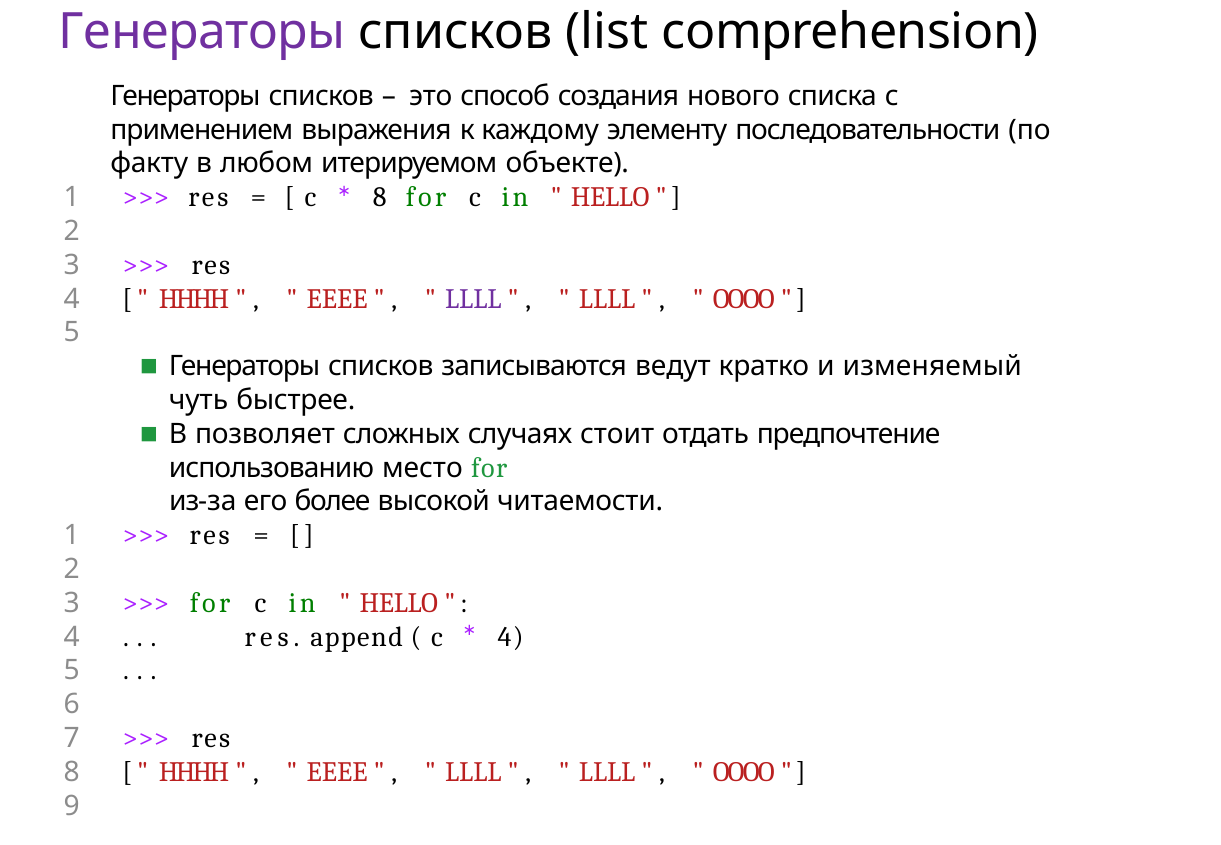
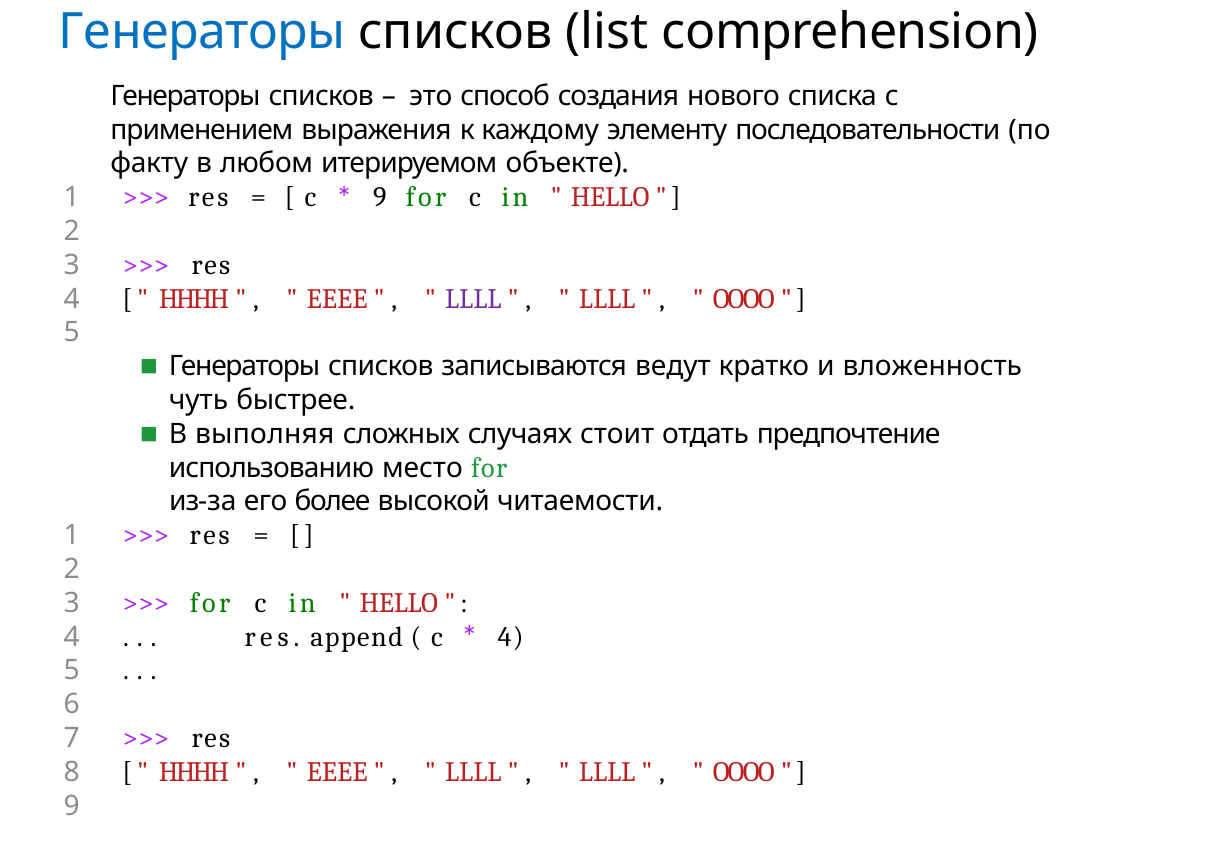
Генераторы at (202, 32) colour: purple -> blue
8 at (380, 198): 8 -> 9
изменяемый: изменяемый -> вложенность
позволяет: позволяет -> выполняя
